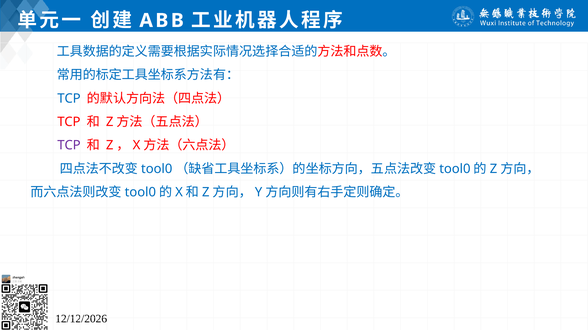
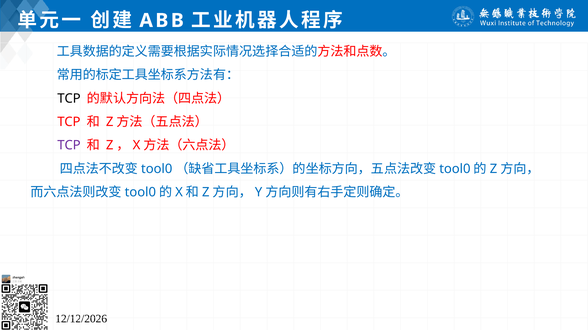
TCP at (69, 99) colour: blue -> black
